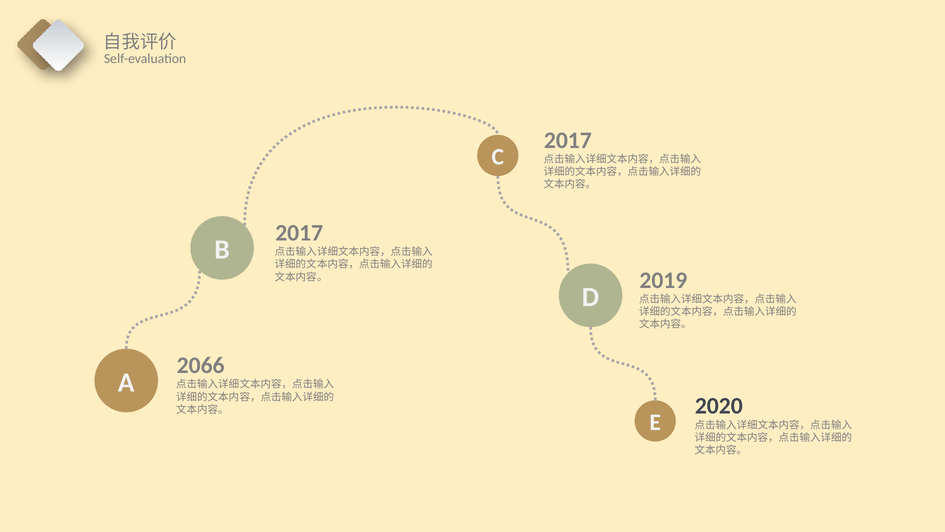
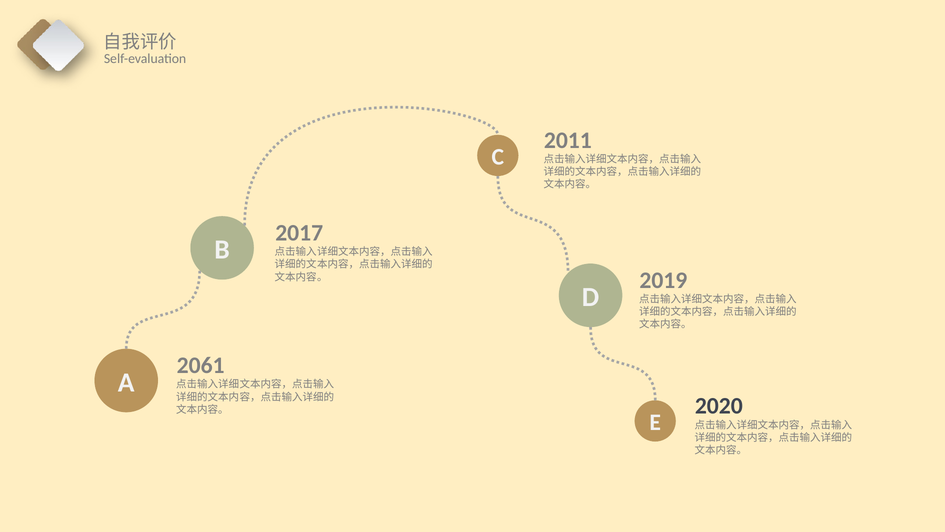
2017 at (568, 140): 2017 -> 2011
2066: 2066 -> 2061
